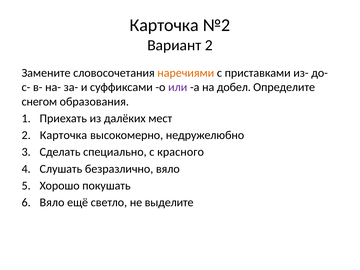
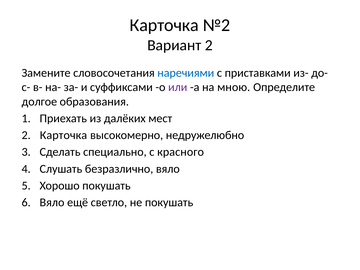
наречиями colour: orange -> blue
добел: добел -> мною
снегом: снегом -> долгое
не выделите: выделите -> покушать
